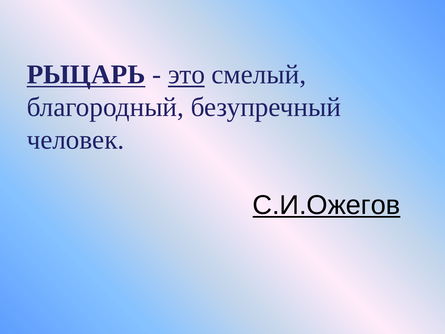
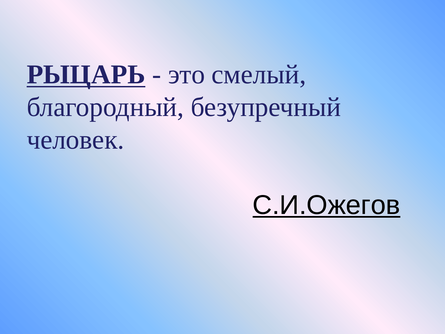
это underline: present -> none
